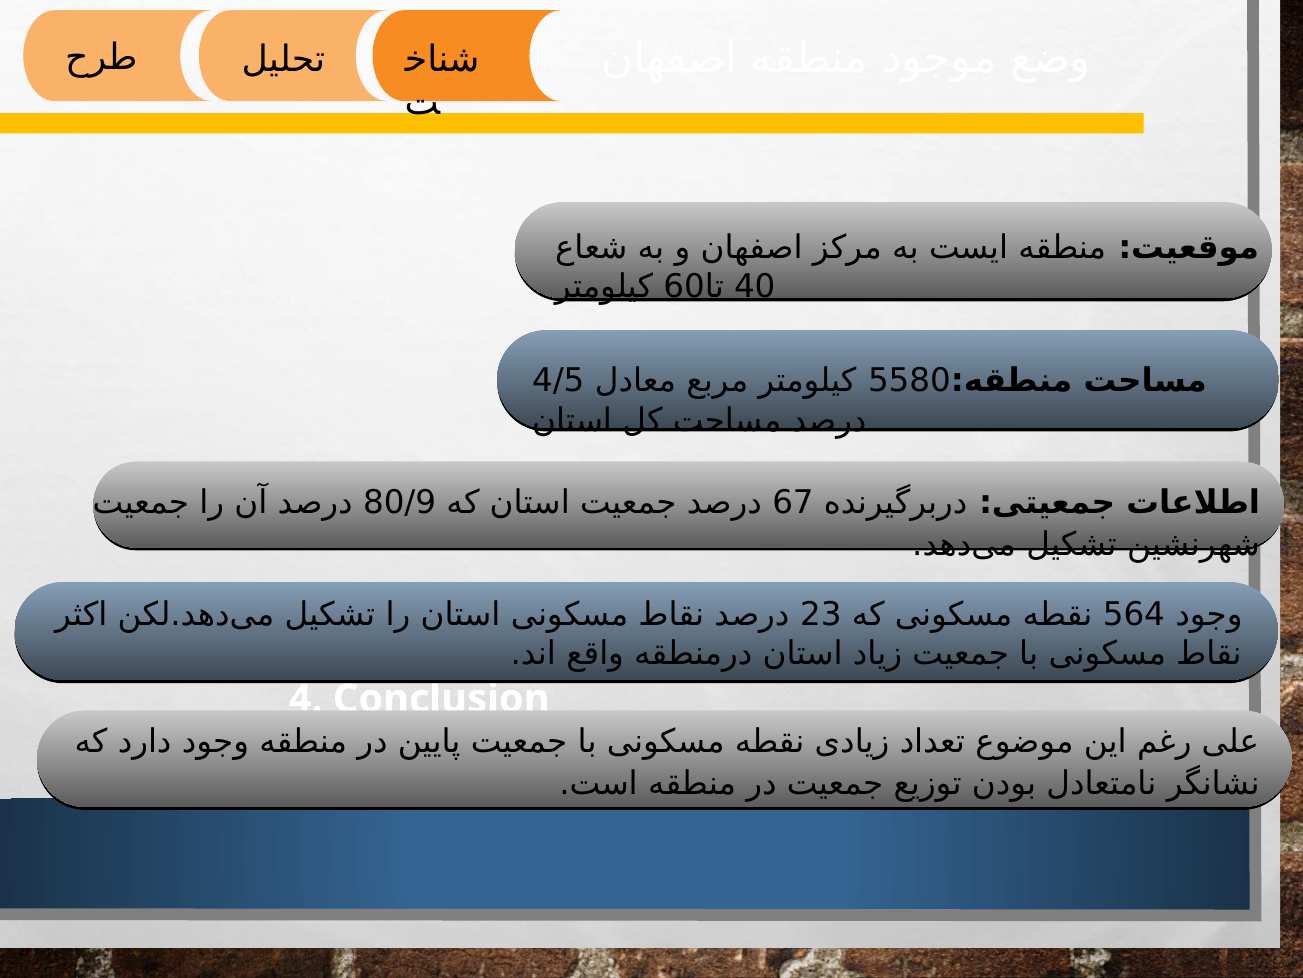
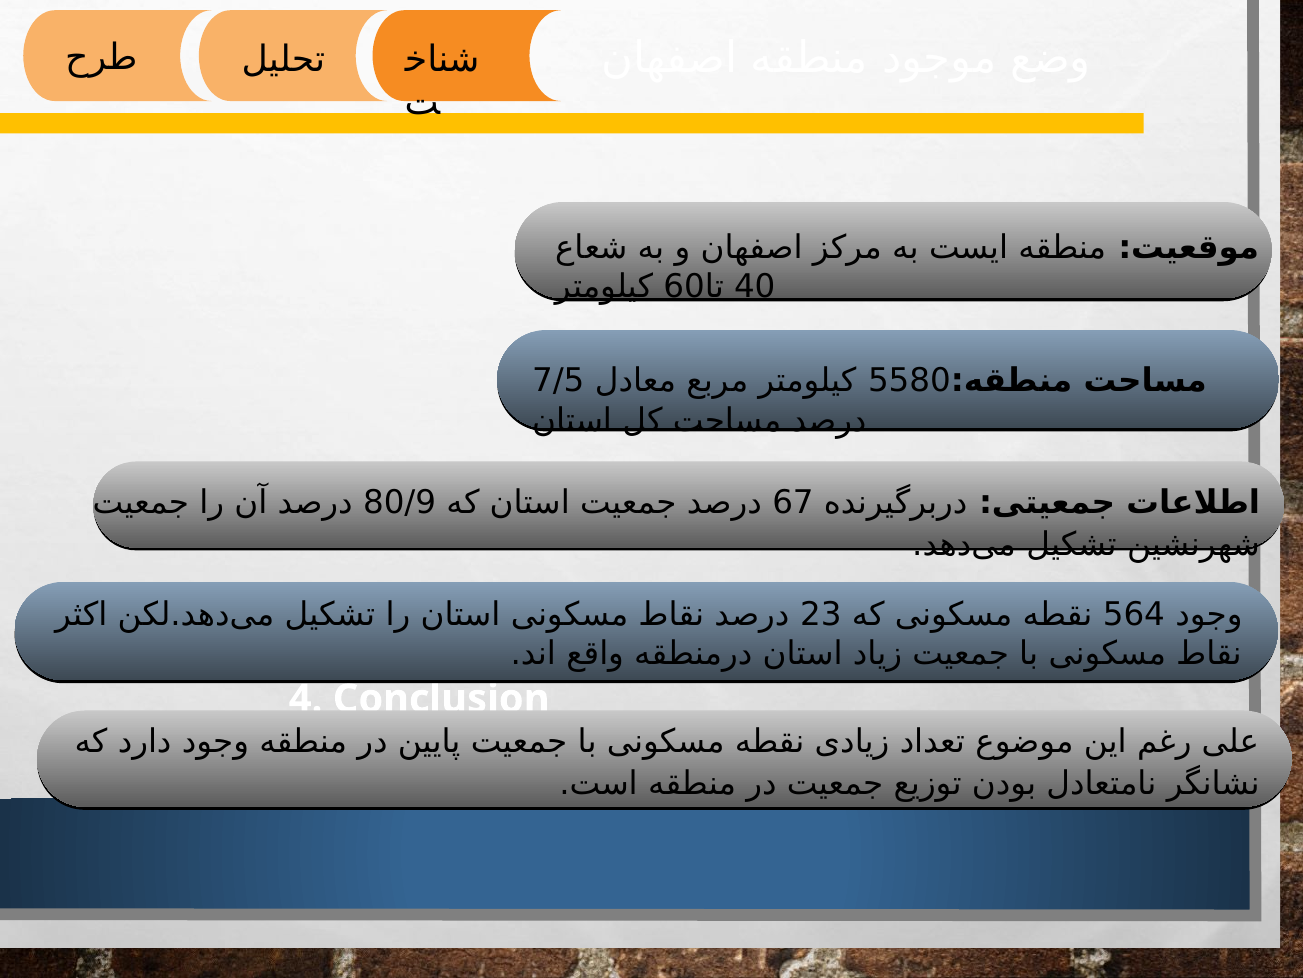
4/5: 4/5 -> 7/5
